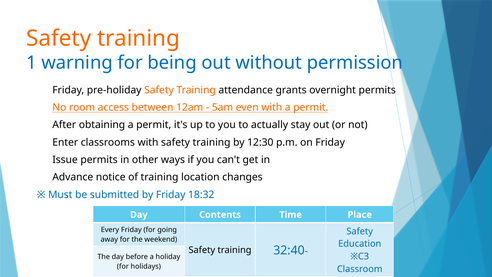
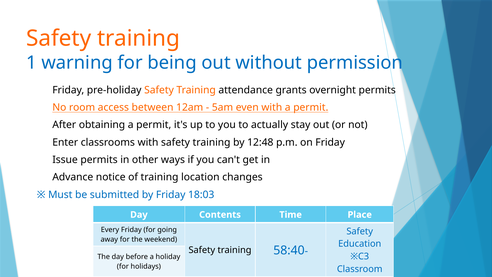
12:30: 12:30 -> 12:48
18:32: 18:32 -> 18:03
32:40: 32:40 -> 58:40
